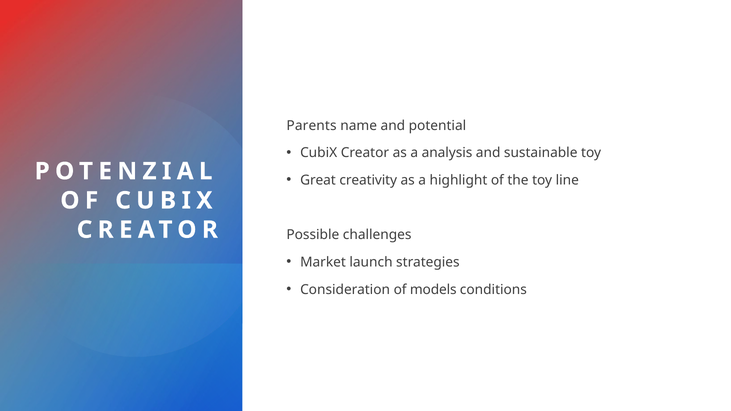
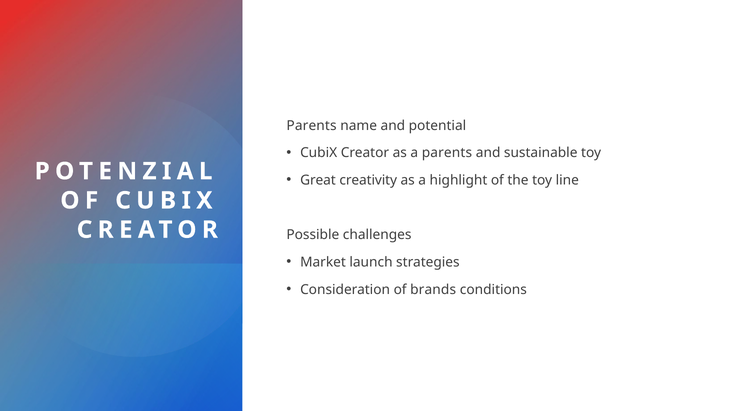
a analysis: analysis -> parents
models: models -> brands
